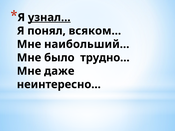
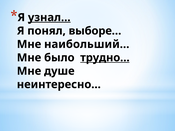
всяком…: всяком… -> выборе…
трудно… underline: none -> present
даже: даже -> душе
